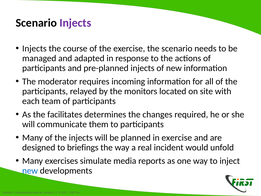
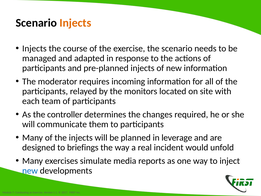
Injects at (75, 23) colour: purple -> orange
facilitates: facilitates -> controller
in exercise: exercise -> leverage
